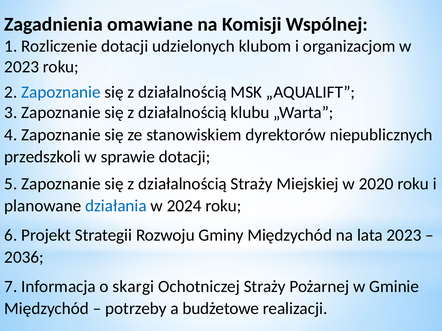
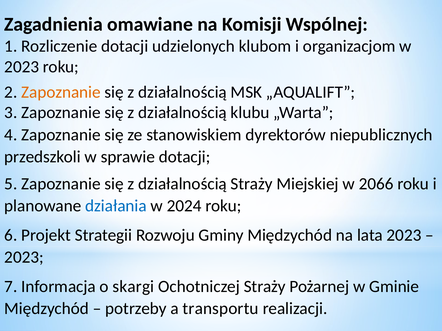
Zapoznanie at (61, 92) colour: blue -> orange
2020: 2020 -> 2066
2036 at (24, 258): 2036 -> 2023
budżetowe: budżetowe -> transportu
